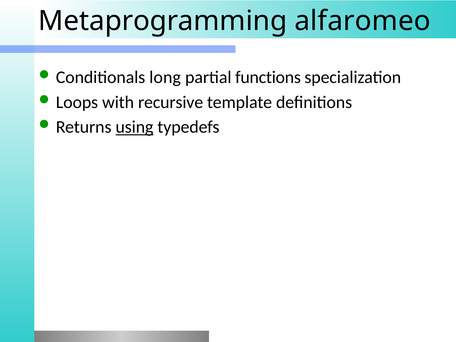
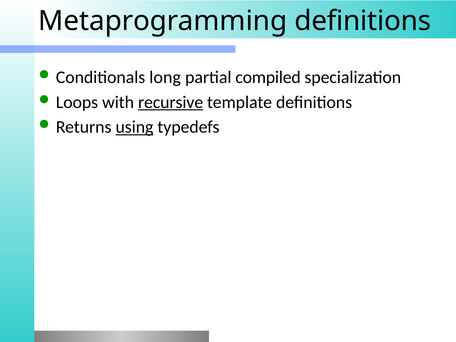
Metaprogramming alfaromeo: alfaromeo -> definitions
functions: functions -> compiled
recursive underline: none -> present
